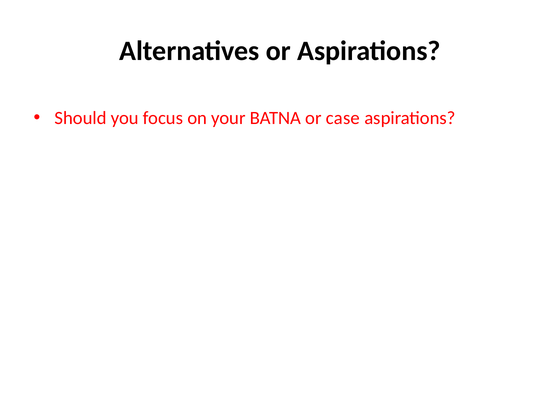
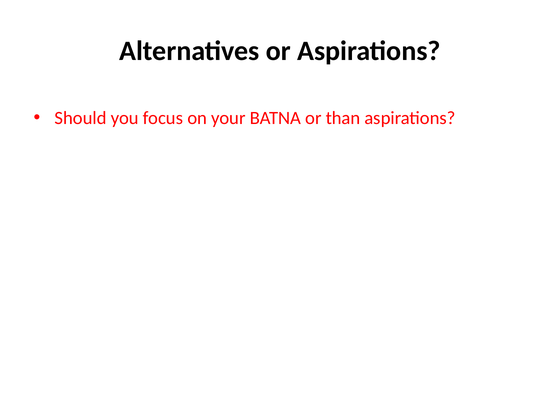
case: case -> than
